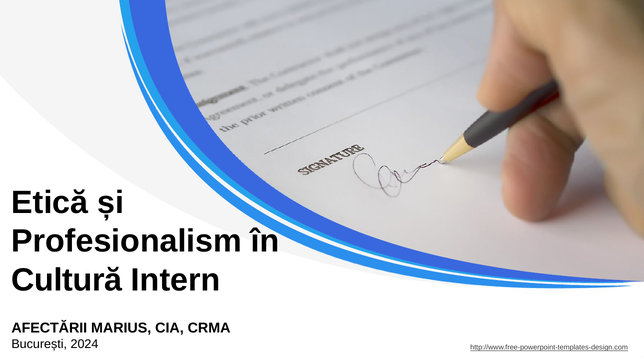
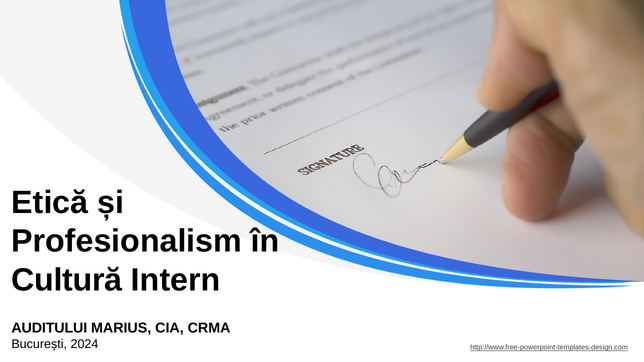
AFECTĂRII: AFECTĂRII -> AUDITULUI
